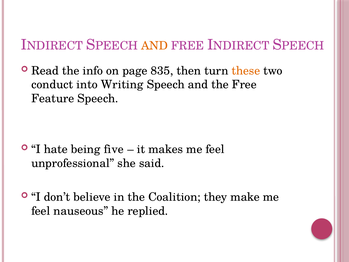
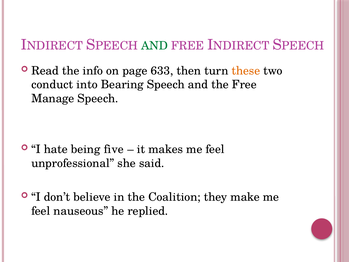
AND at (154, 46) colour: orange -> green
835: 835 -> 633
Writing: Writing -> Bearing
Feature: Feature -> Manage
